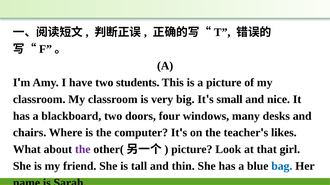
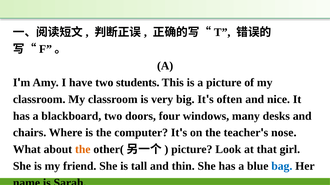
small: small -> often
likes: likes -> nose
the at (83, 150) colour: purple -> orange
